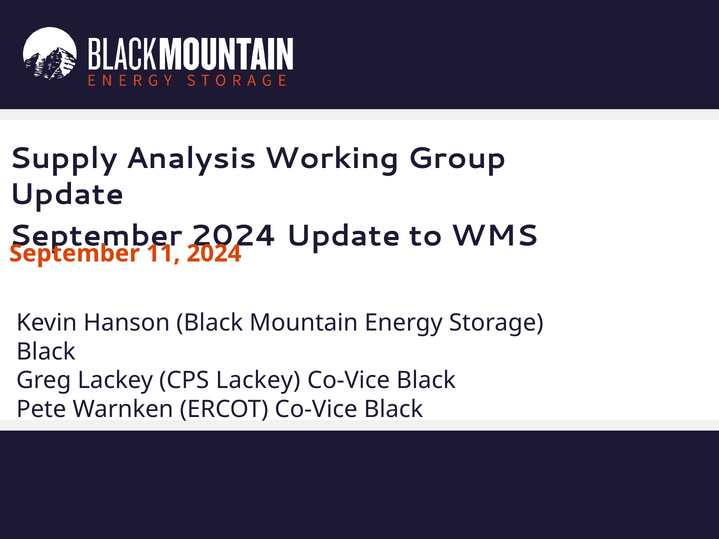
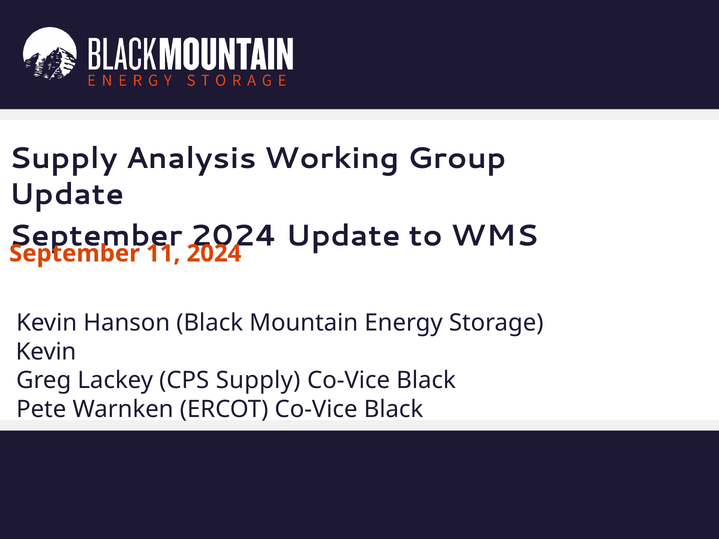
Black at (46, 352): Black -> Kevin
CPS Lackey: Lackey -> Supply
